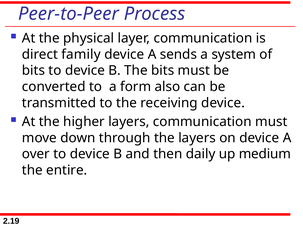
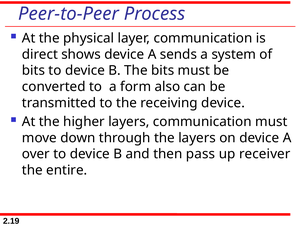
family: family -> shows
daily: daily -> pass
medium: medium -> receiver
